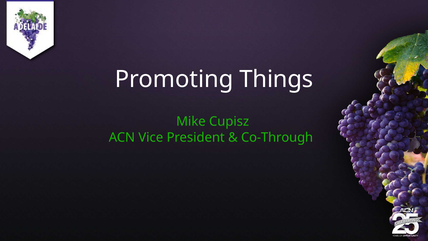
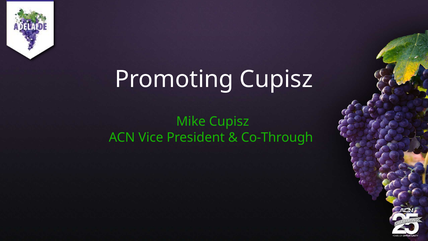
Promoting Things: Things -> Cupisz
